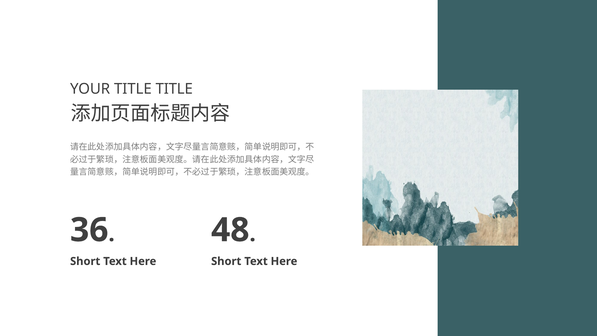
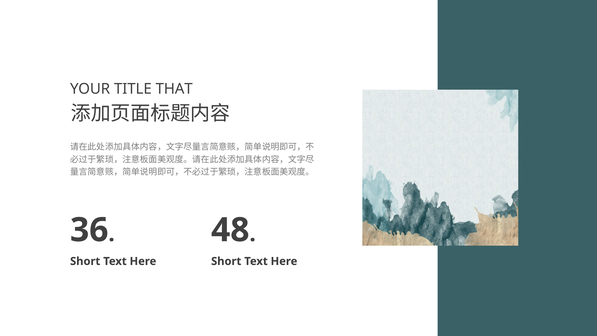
TITLE TITLE: TITLE -> THAT
